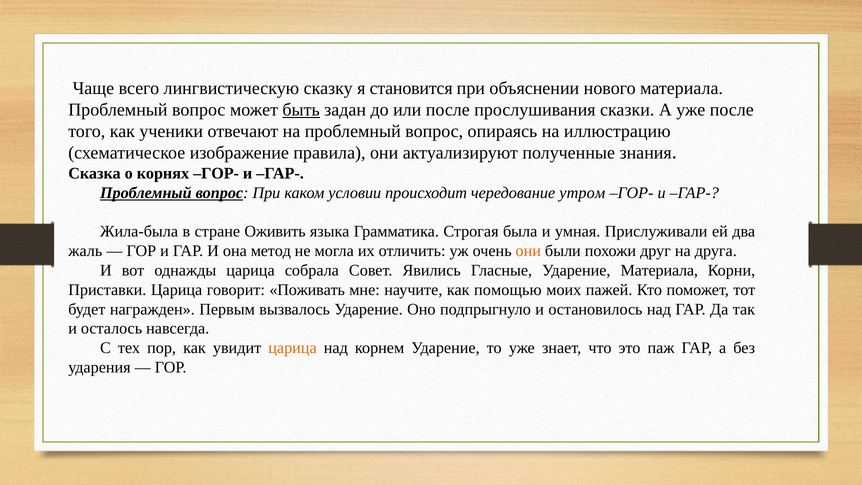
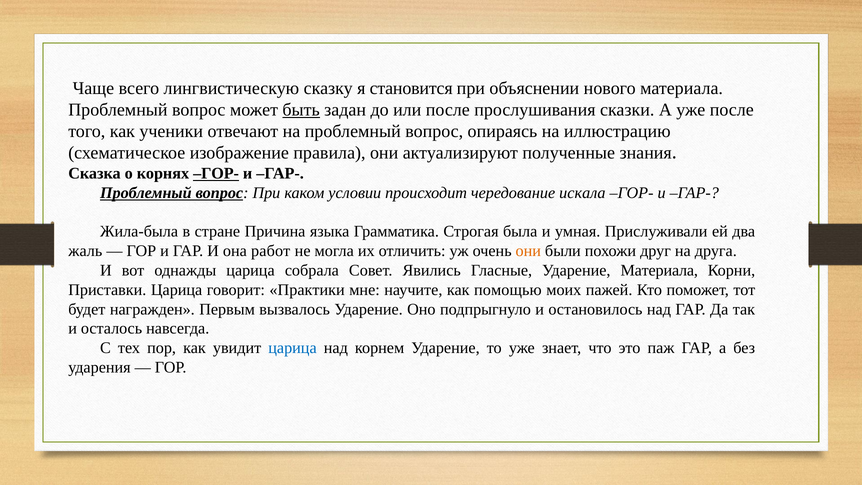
ГОР- at (216, 173) underline: none -> present
утром: утром -> искала
Оживить: Оживить -> Причина
метод: метод -> работ
Поживать: Поживать -> Практики
царица at (293, 348) colour: orange -> blue
